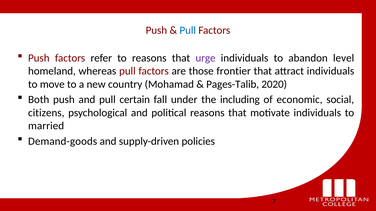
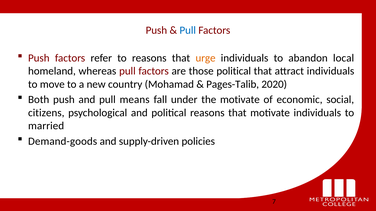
urge colour: purple -> orange
level: level -> local
those frontier: frontier -> political
certain: certain -> means
the including: including -> motivate
